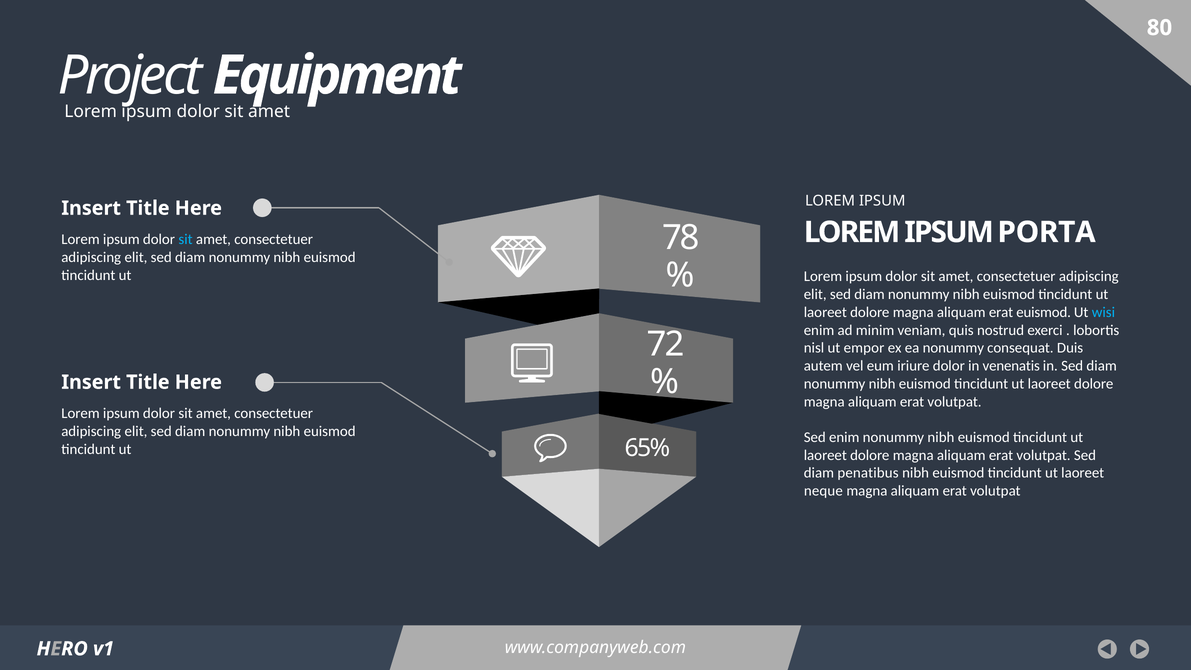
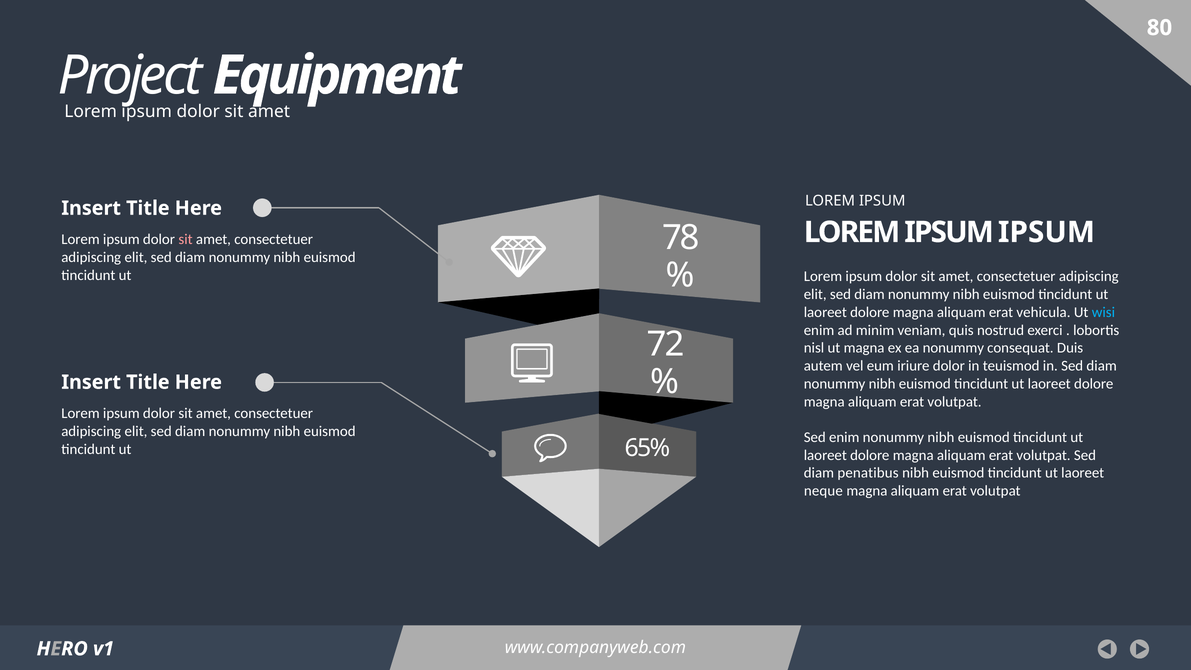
IPSUM PORTA: PORTA -> IPSUM
sit at (186, 239) colour: light blue -> pink
erat euismod: euismod -> vehicula
ut empor: empor -> magna
venenatis: venenatis -> teuismod
